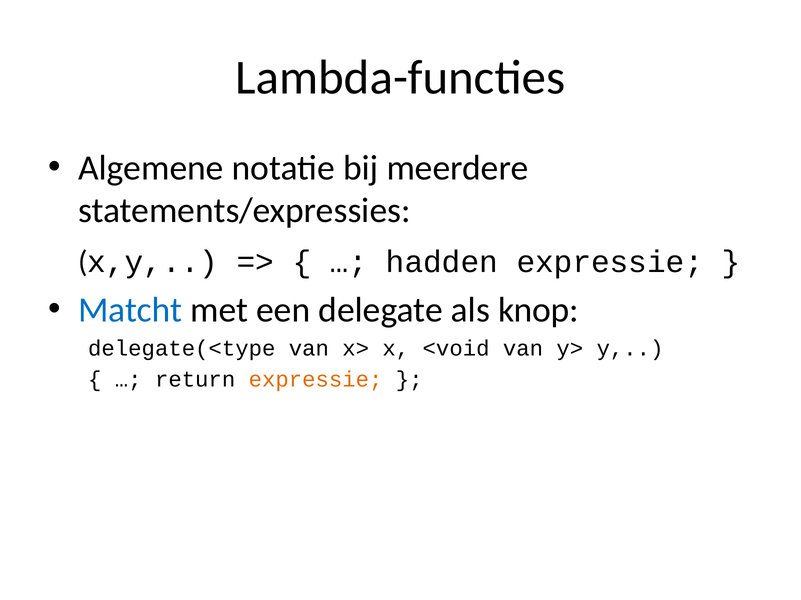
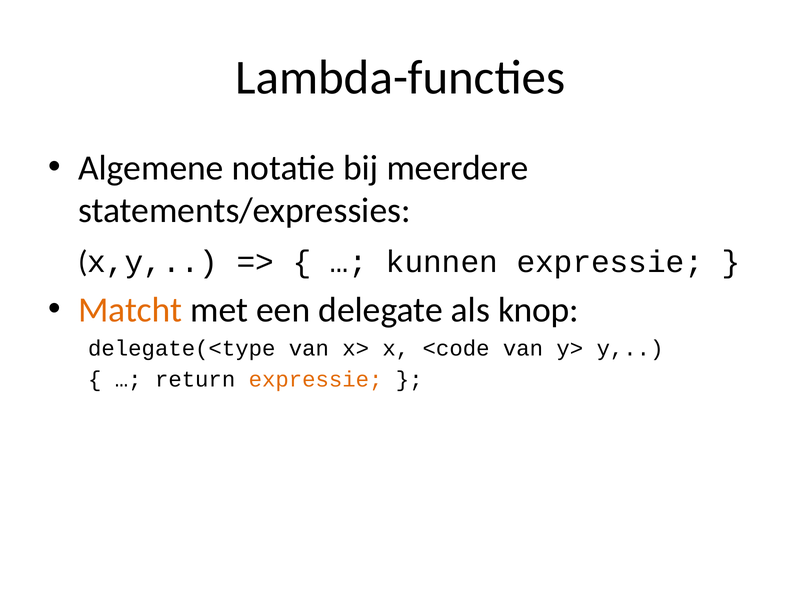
hadden: hadden -> kunnen
Matcht colour: blue -> orange
<void: <void -> <code
